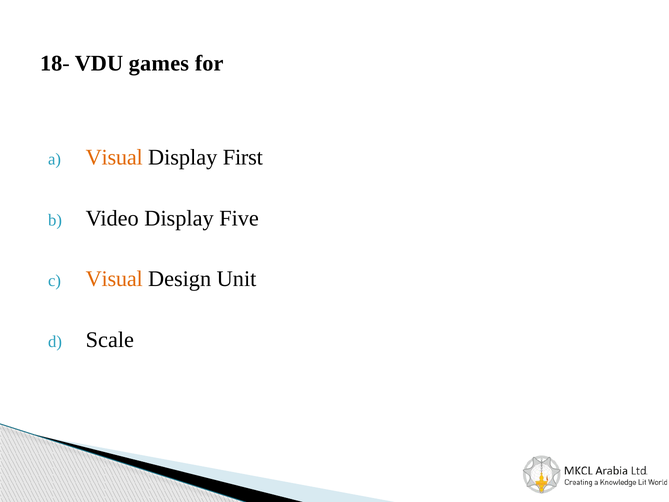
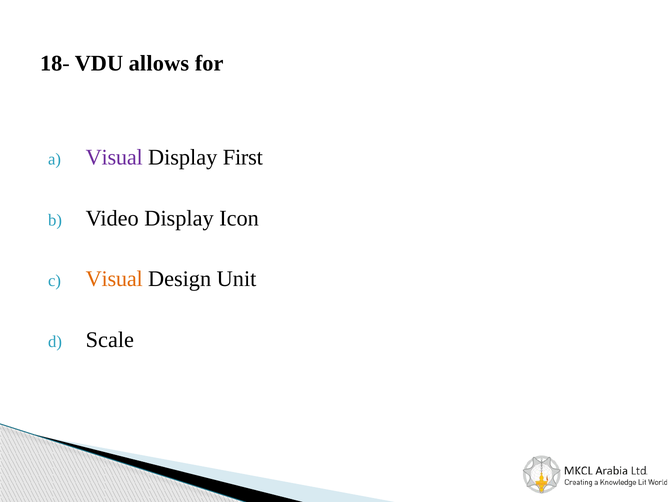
games: games -> allows
Visual at (114, 157) colour: orange -> purple
Five: Five -> Icon
